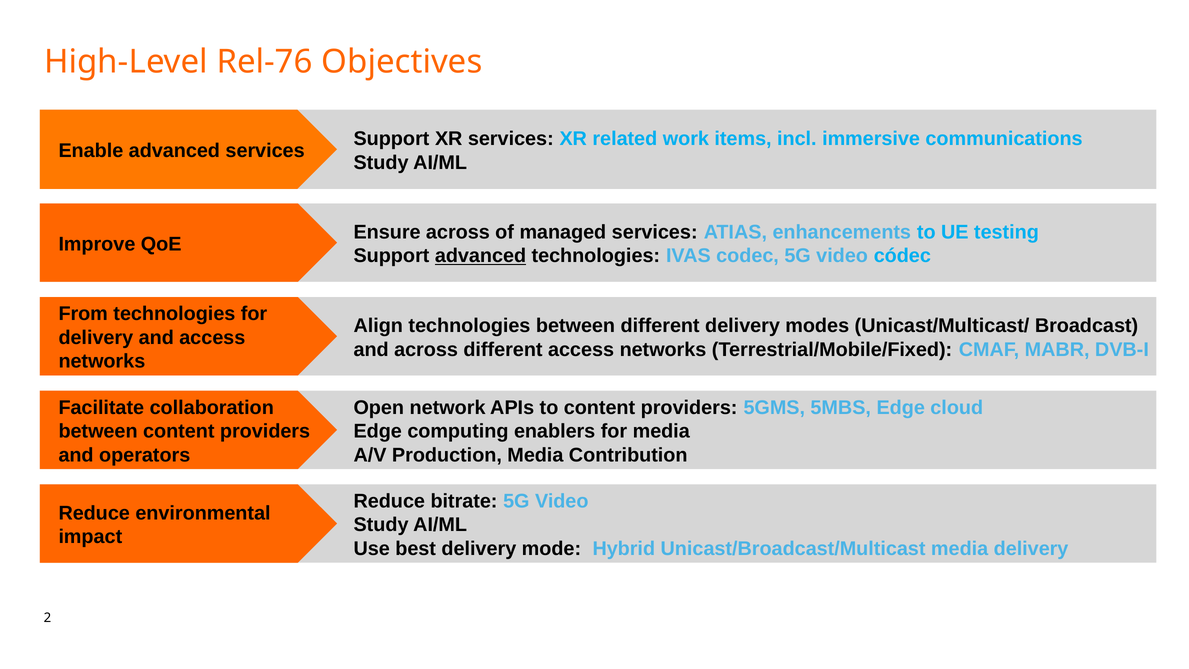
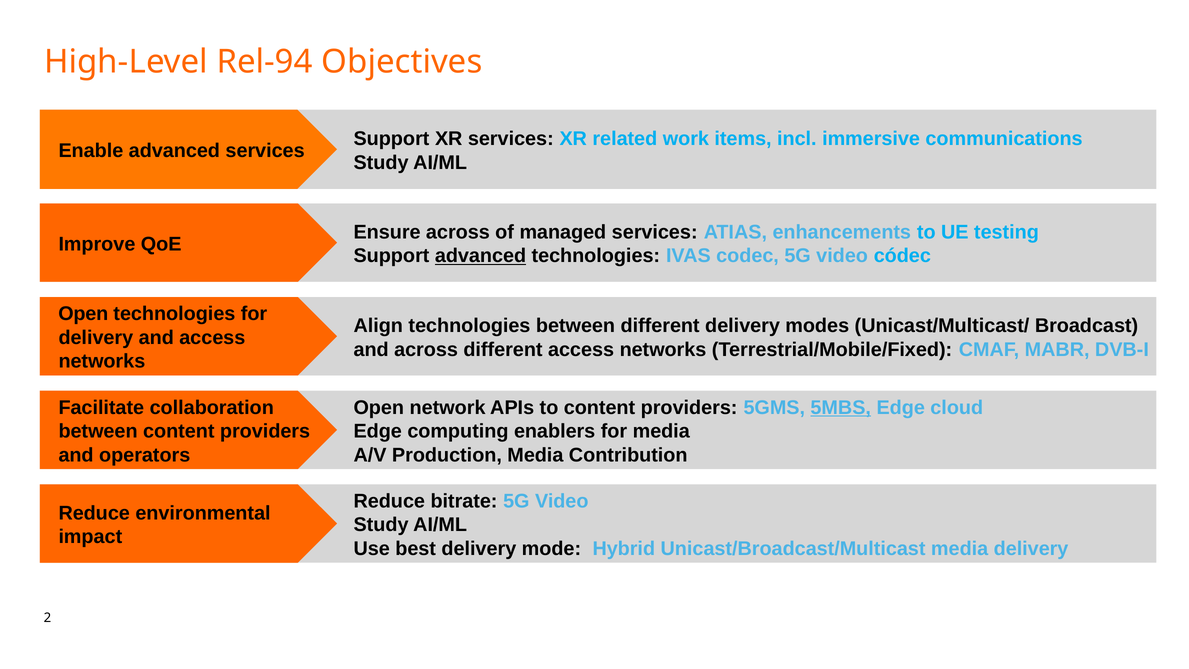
Rel-76: Rel-76 -> Rel-94
From at (83, 314): From -> Open
5MBS underline: none -> present
